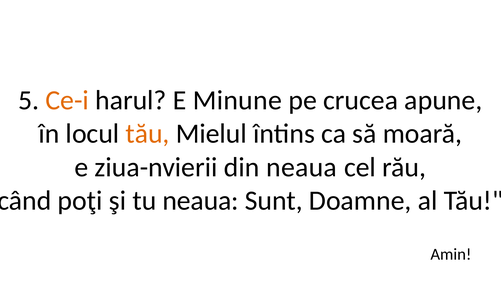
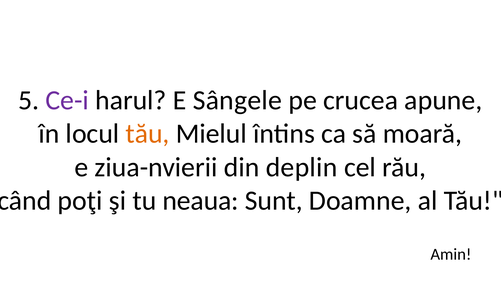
Ce-i colour: orange -> purple
Minune: Minune -> Sângele
din neaua: neaua -> deplin
